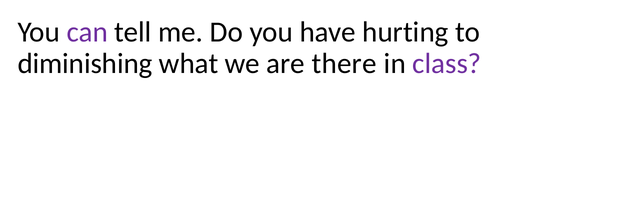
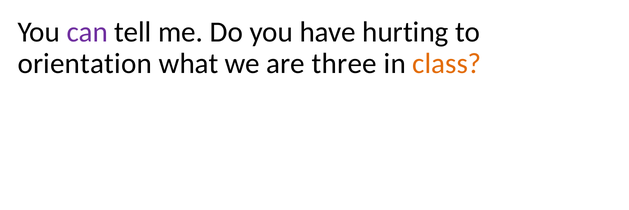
diminishing: diminishing -> orientation
there: there -> three
class colour: purple -> orange
